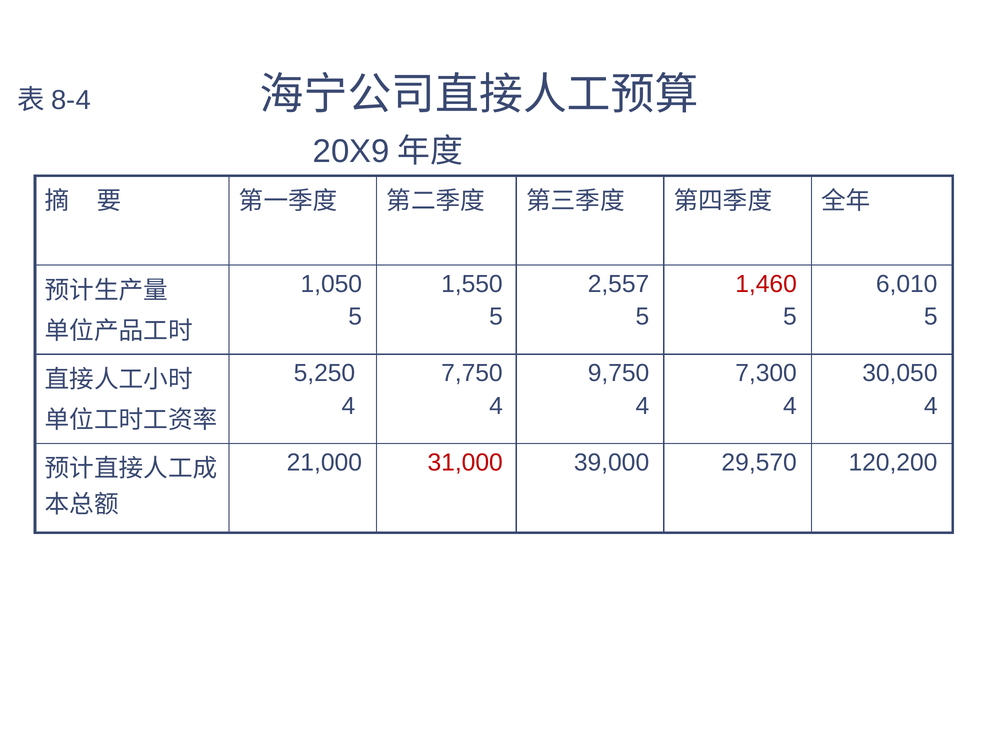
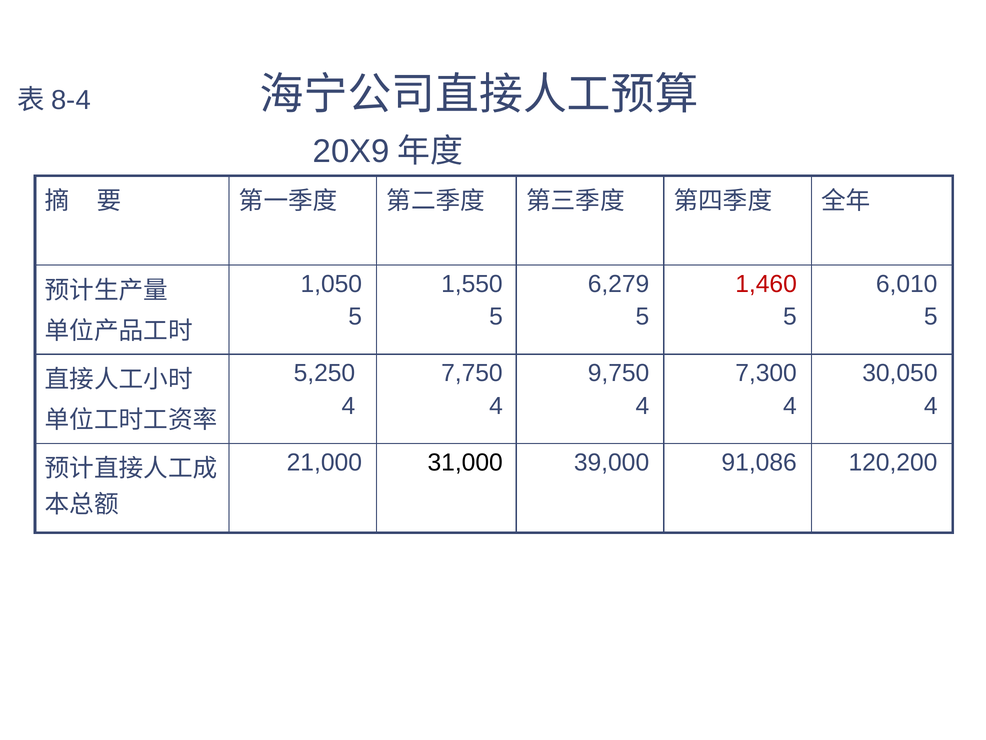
2,557: 2,557 -> 6,279
31,000 colour: red -> black
29,570: 29,570 -> 91,086
